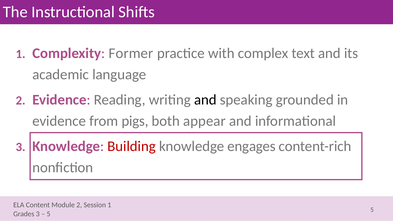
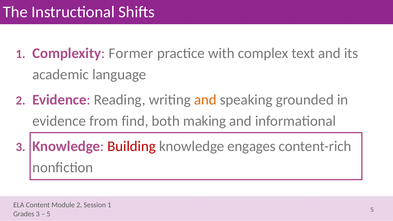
and at (205, 100) colour: black -> orange
pigs: pigs -> find
appear: appear -> making
